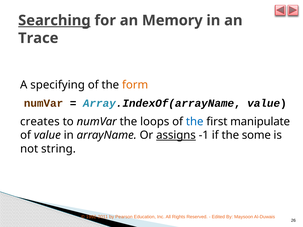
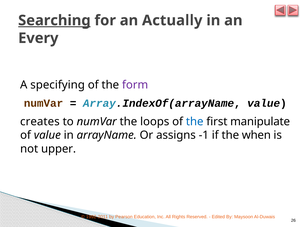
Memory: Memory -> Actually
Trace: Trace -> Every
form colour: orange -> purple
assigns underline: present -> none
some: some -> when
string: string -> upper
